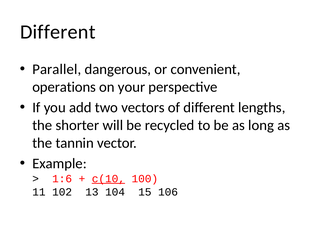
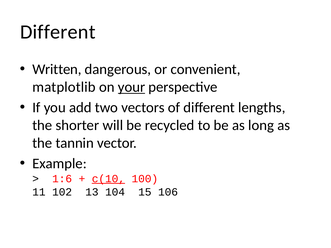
Parallel: Parallel -> Written
operations: operations -> matplotlib
your underline: none -> present
